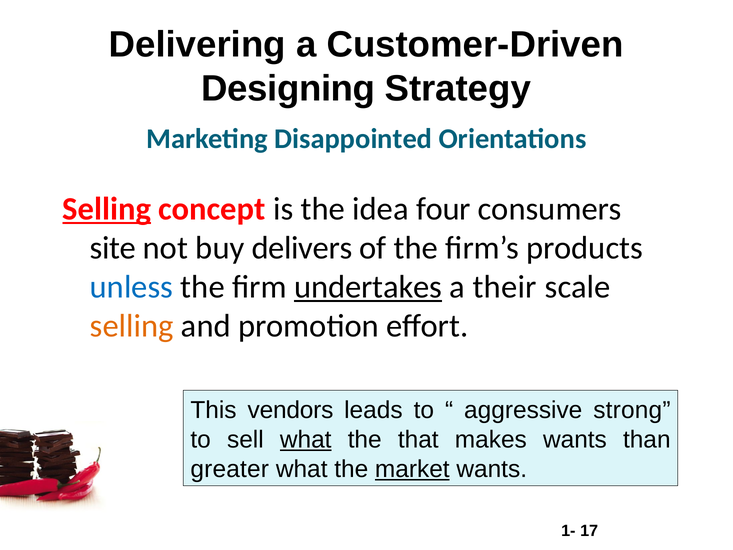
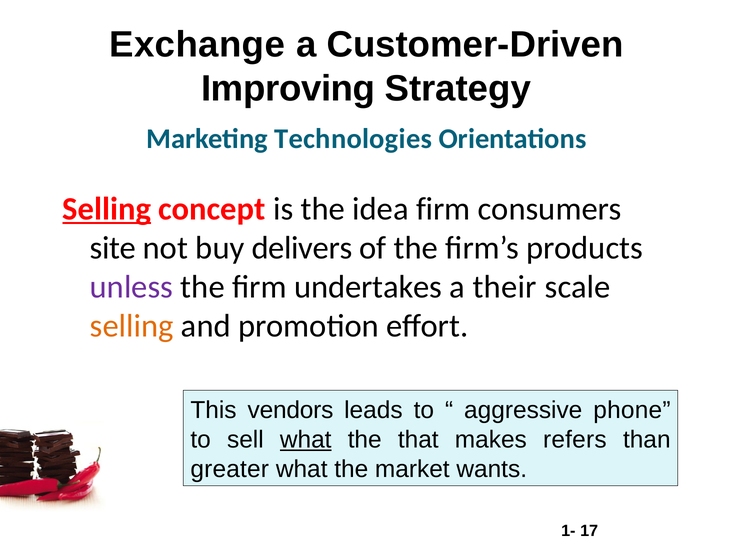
Delivering: Delivering -> Exchange
Designing: Designing -> Improving
Disappointed: Disappointed -> Technologies
idea four: four -> firm
unless colour: blue -> purple
undertakes underline: present -> none
strong: strong -> phone
makes wants: wants -> refers
market underline: present -> none
